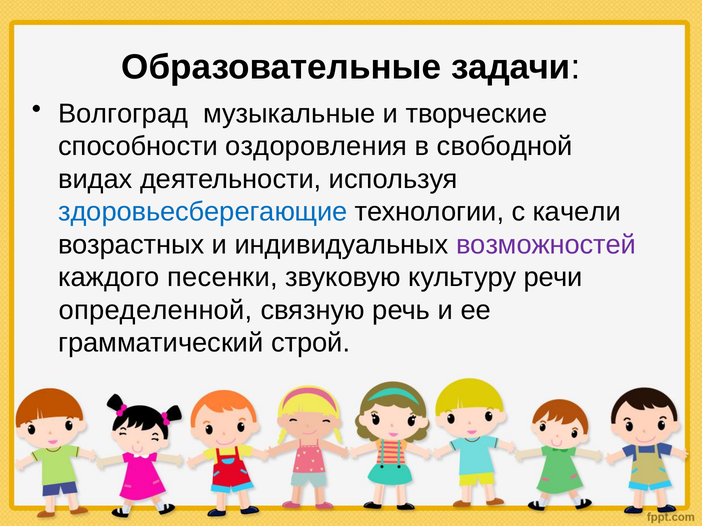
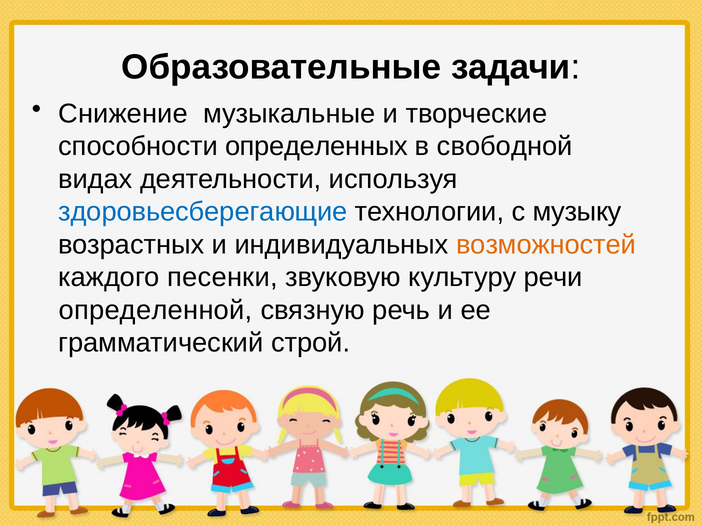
Волгоград: Волгоград -> Снижение
оздоровления: оздоровления -> определенных
качели: качели -> музыку
возможностей colour: purple -> orange
